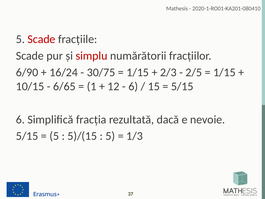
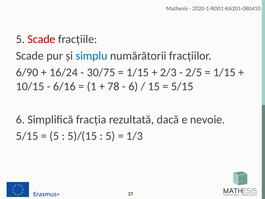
simplu colour: red -> blue
6/65: 6/65 -> 6/16
12: 12 -> 78
